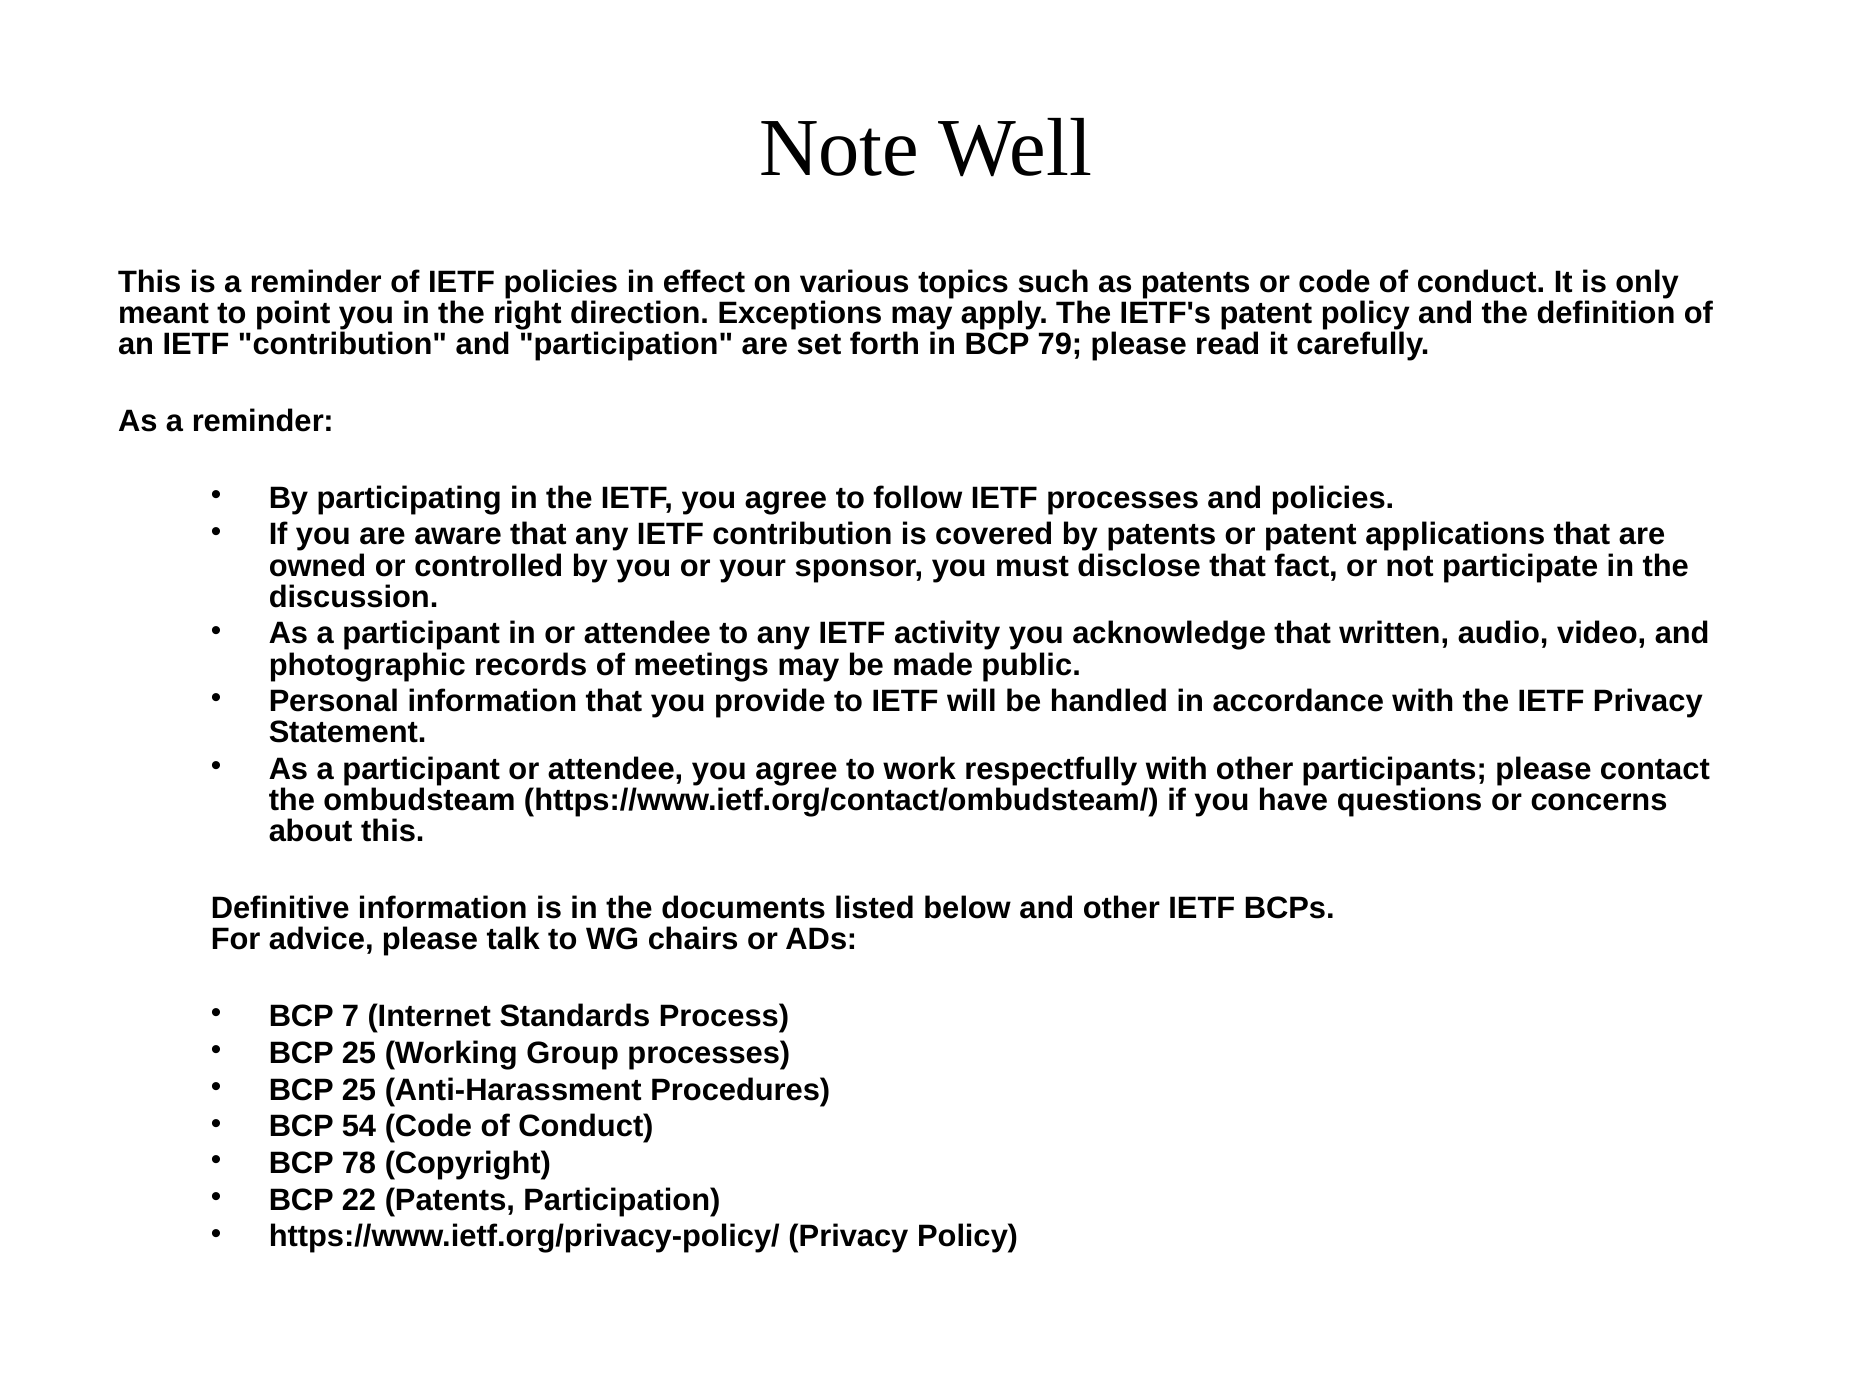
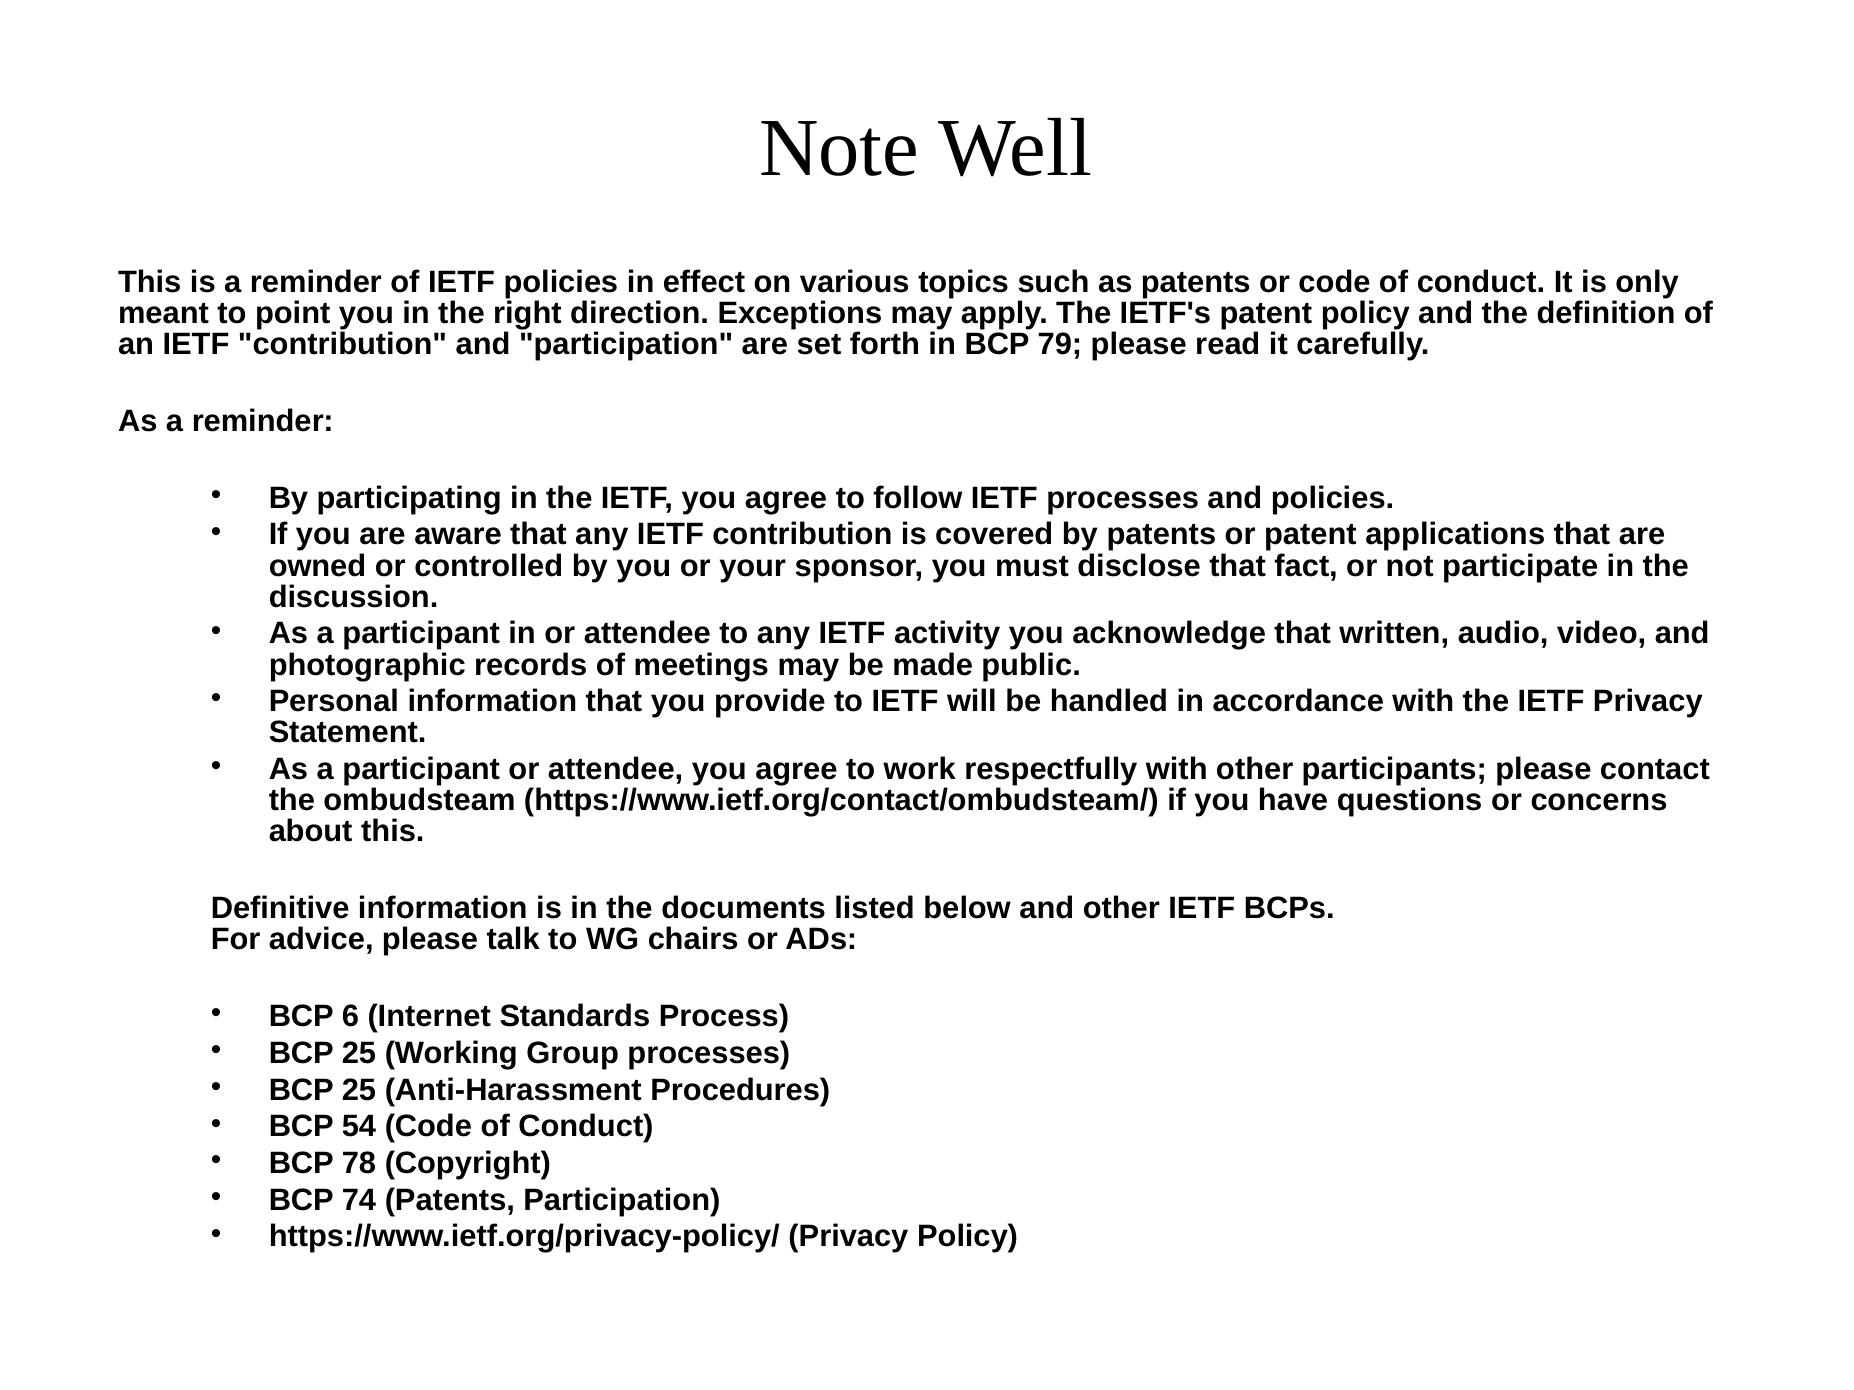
7: 7 -> 6
22: 22 -> 74
